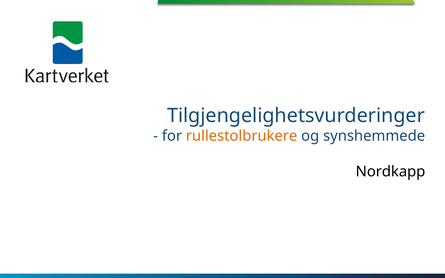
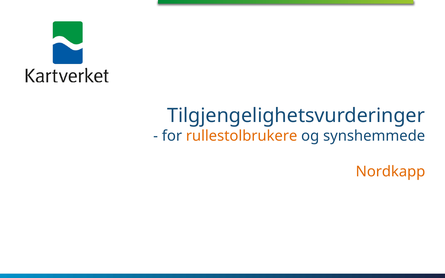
Nordkapp colour: black -> orange
